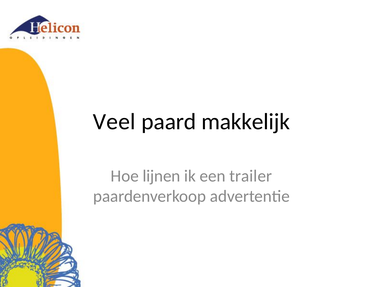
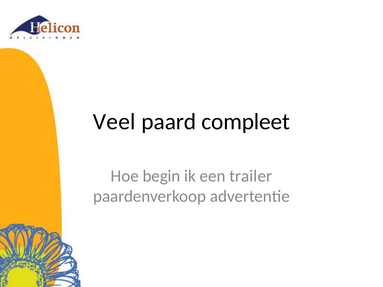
makkelijk: makkelijk -> compleet
lijnen: lijnen -> begin
